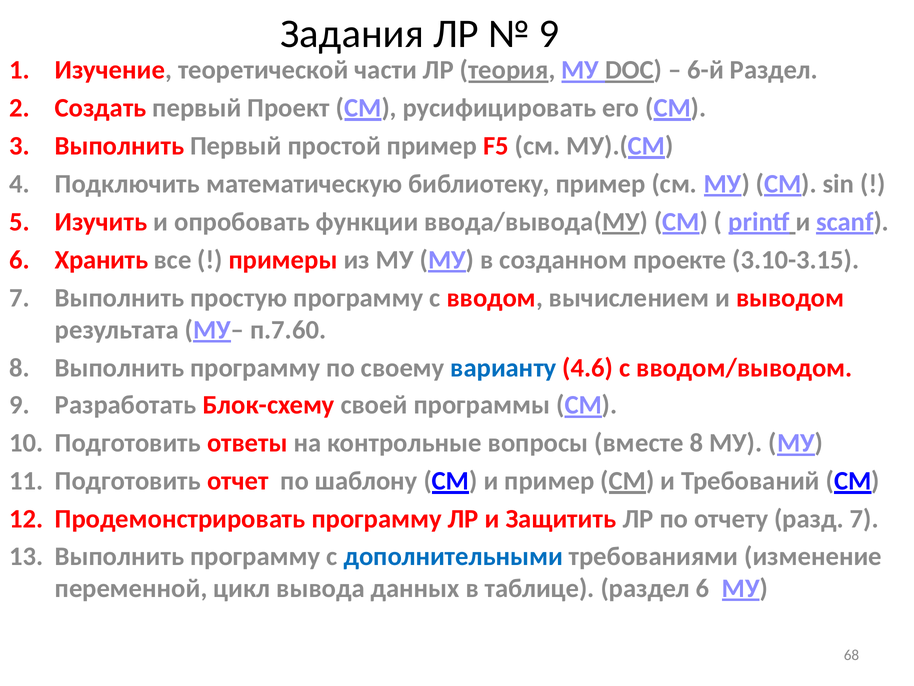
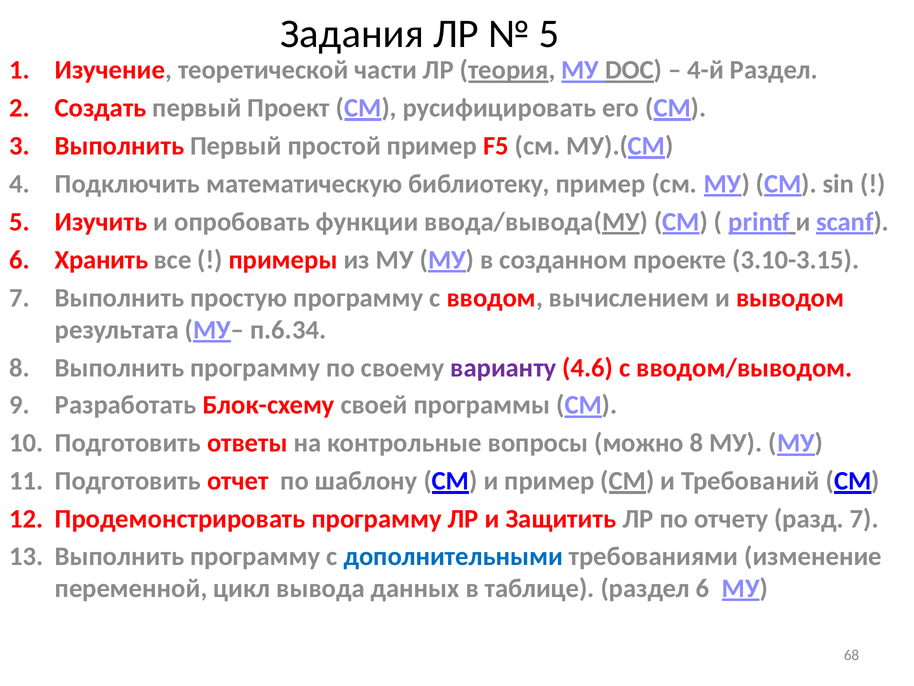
9 at (549, 34): 9 -> 5
6-й: 6-й -> 4-й
п.7.60: п.7.60 -> п.6.34
варианту colour: blue -> purple
вместе: вместе -> можно
